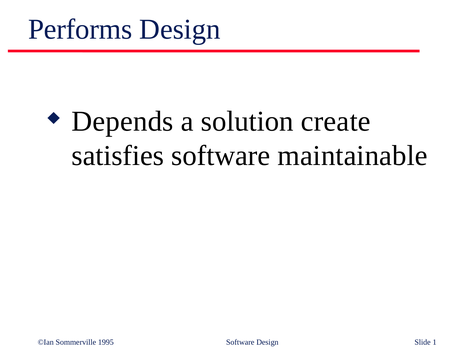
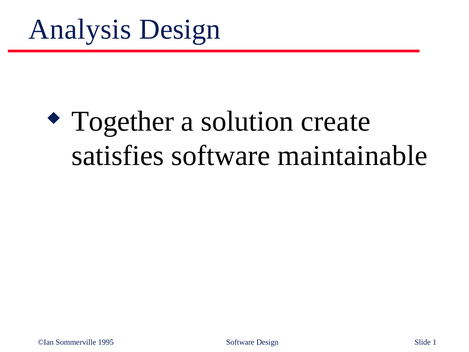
Performs: Performs -> Analysis
Depends: Depends -> Together
